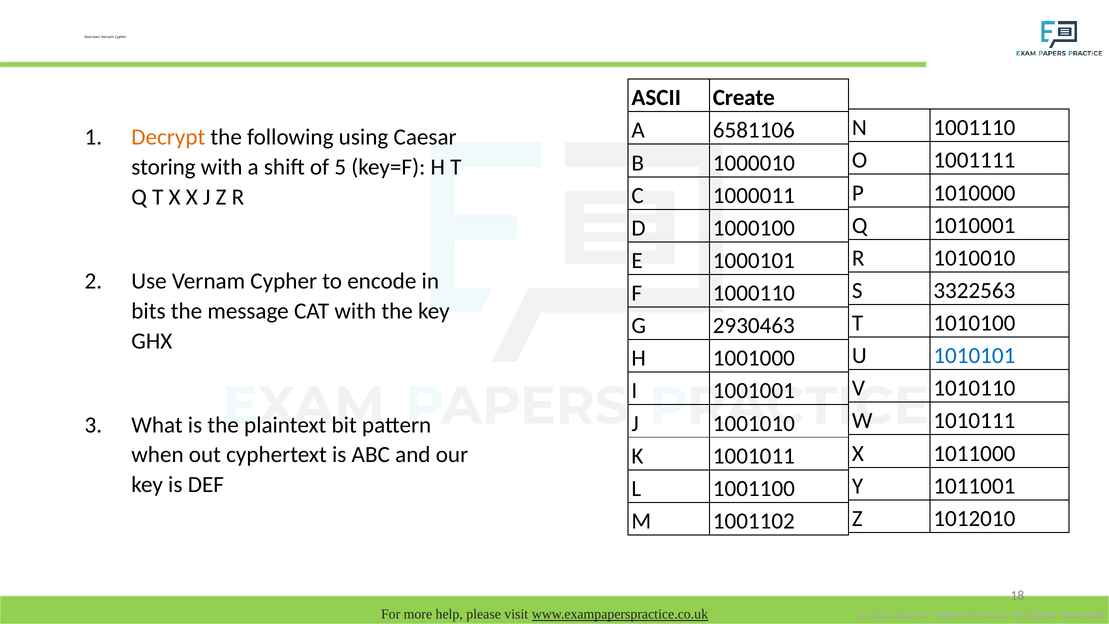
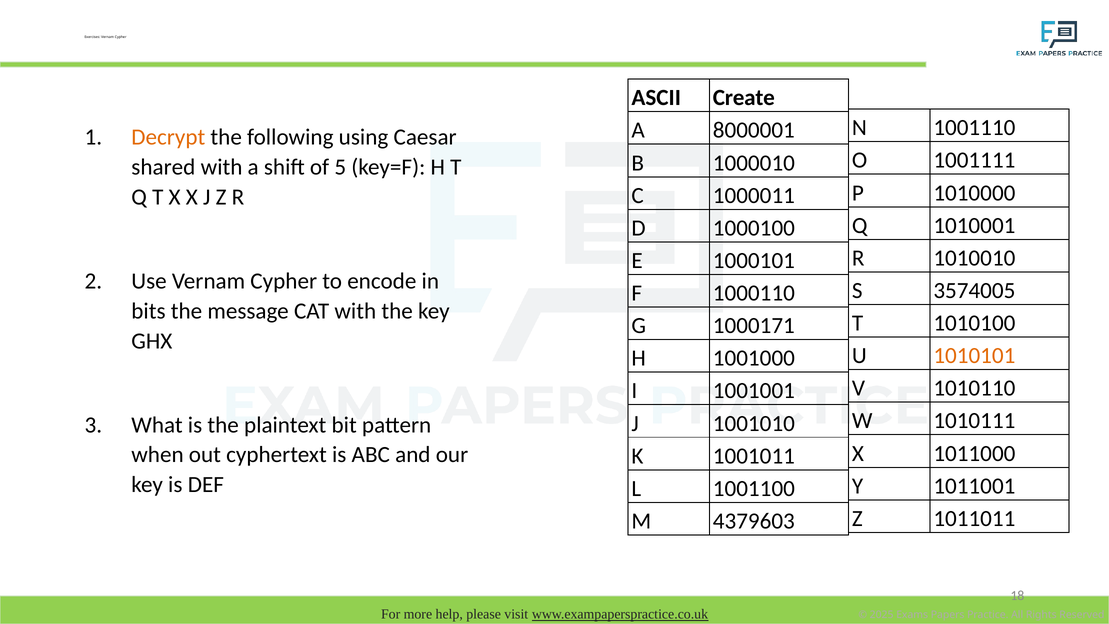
6581106: 6581106 -> 8000001
storing: storing -> shared
3322563: 3322563 -> 3574005
2930463: 2930463 -> 1000171
1010101 colour: blue -> orange
1012010: 1012010 -> 1011011
1001102: 1001102 -> 4379603
